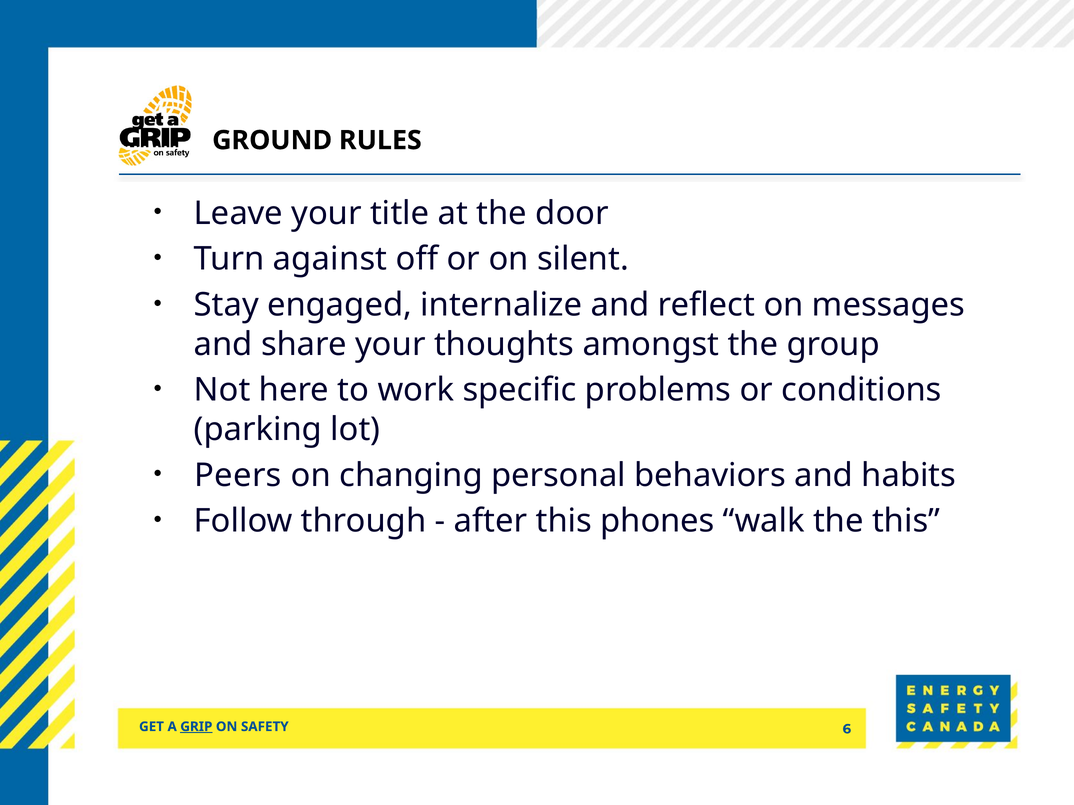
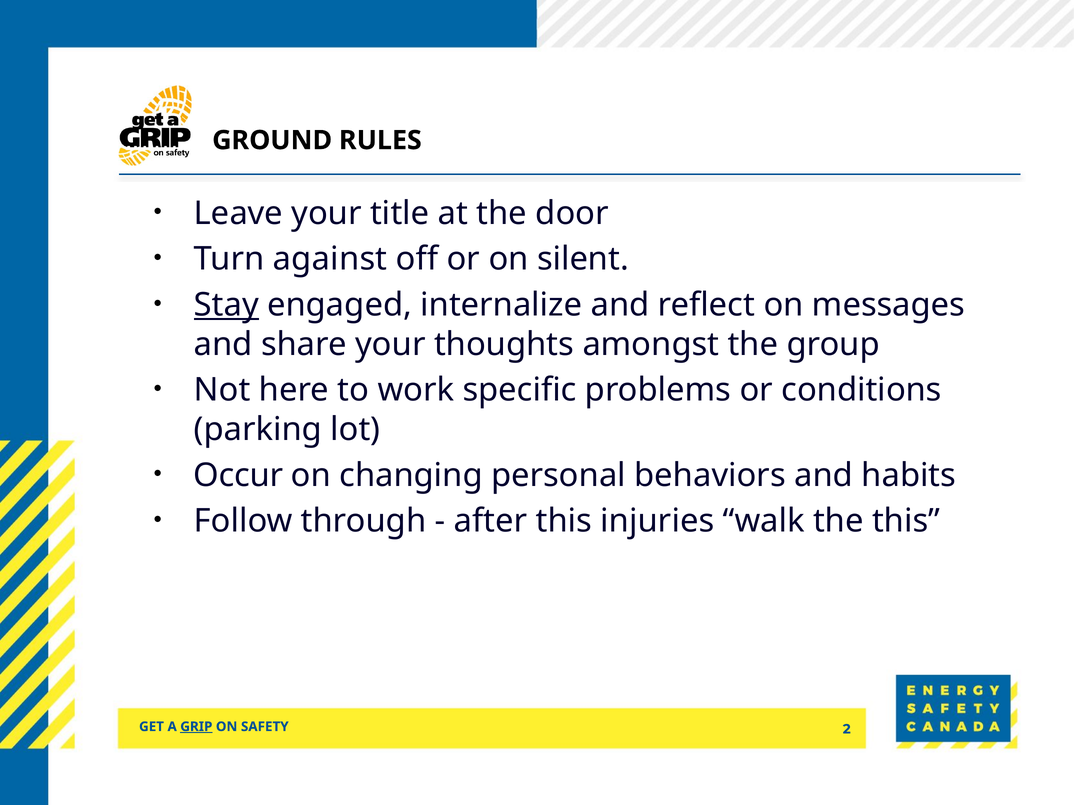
Stay underline: none -> present
Peers: Peers -> Occur
phones: phones -> injuries
6: 6 -> 2
